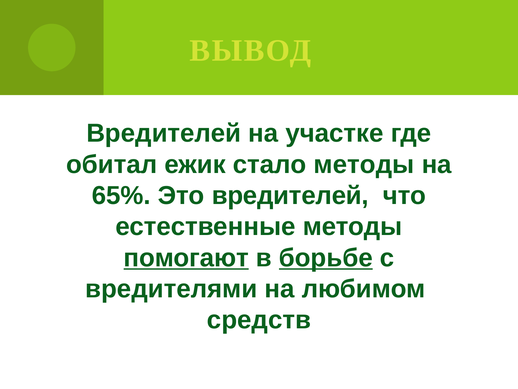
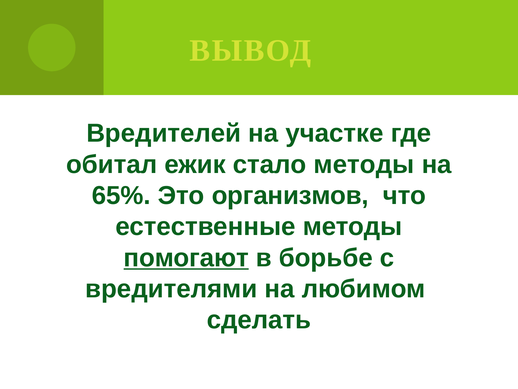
Это вредителей: вредителей -> организмов
борьбе underline: present -> none
средств: средств -> сделать
